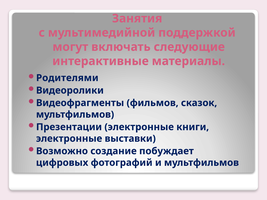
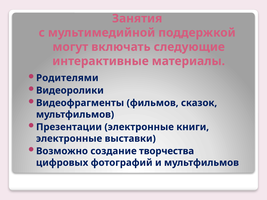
побуждает: побуждает -> творчества
